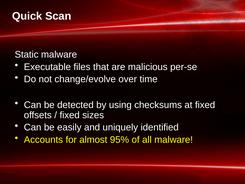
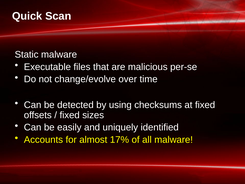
95%: 95% -> 17%
